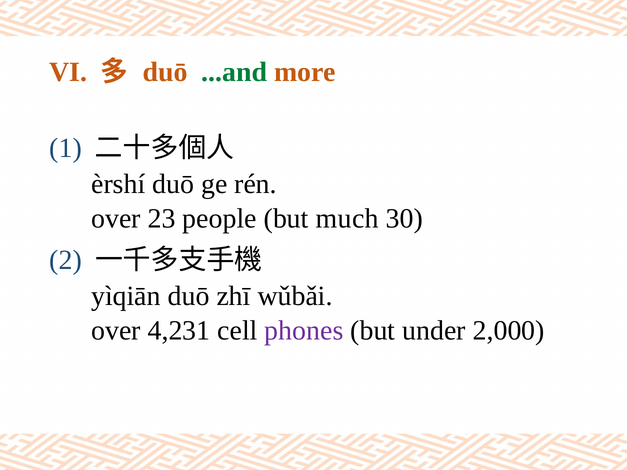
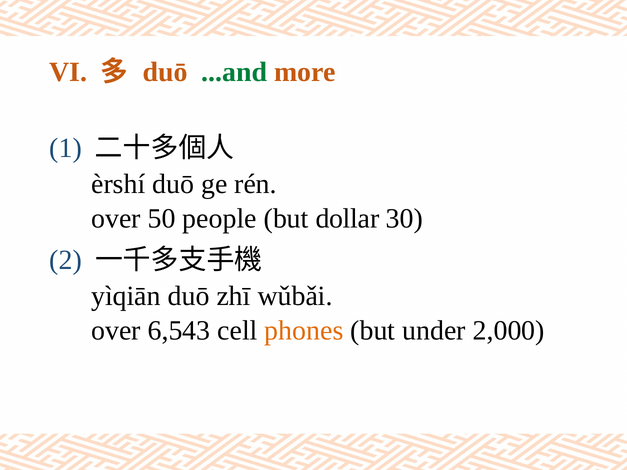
23: 23 -> 50
much: much -> dollar
4,231: 4,231 -> 6,543
phones colour: purple -> orange
